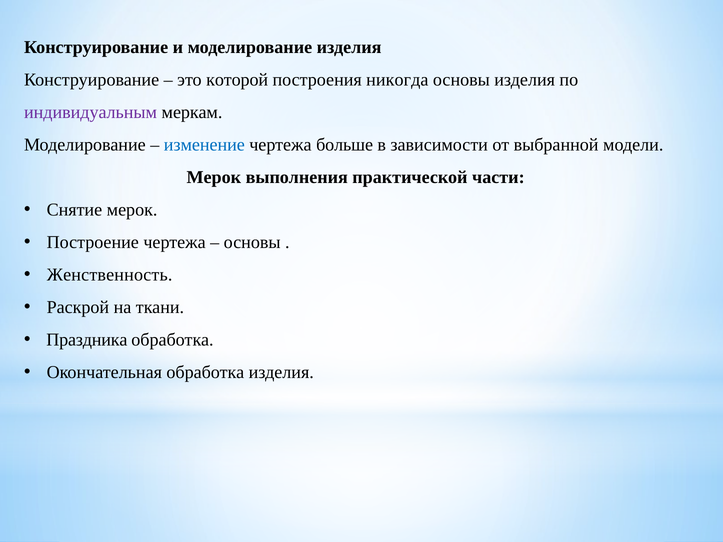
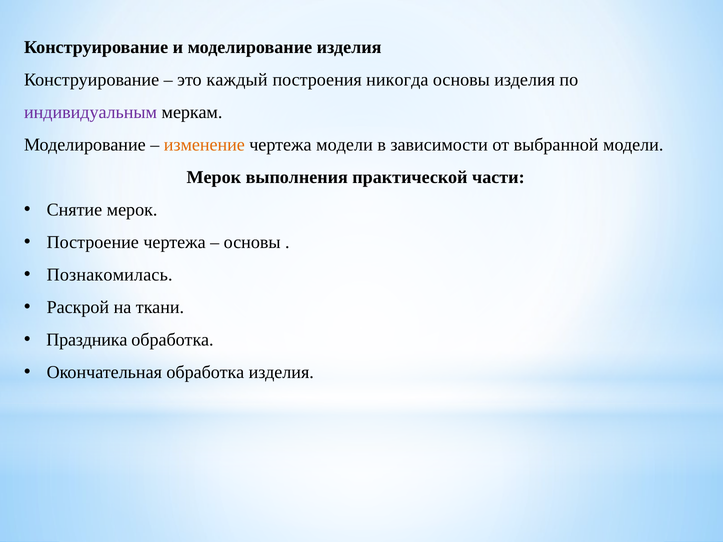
которой: которой -> каждый
изменение colour: blue -> orange
чертежа больше: больше -> модели
Женственность: Женственность -> Познакомилась
